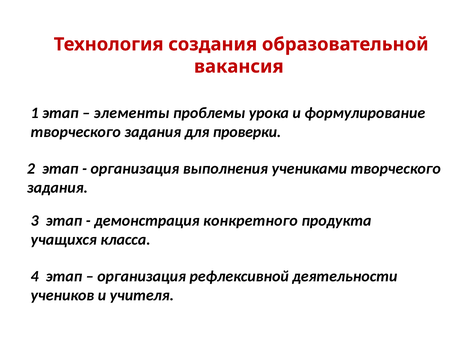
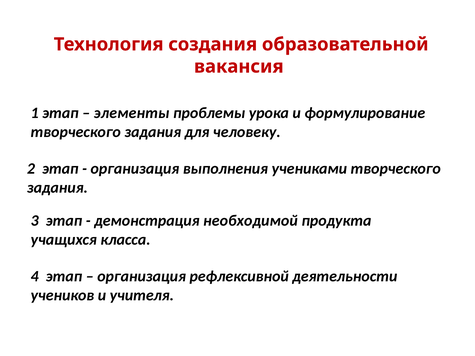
проверки: проверки -> человеку
конкретного: конкретного -> необходимой
